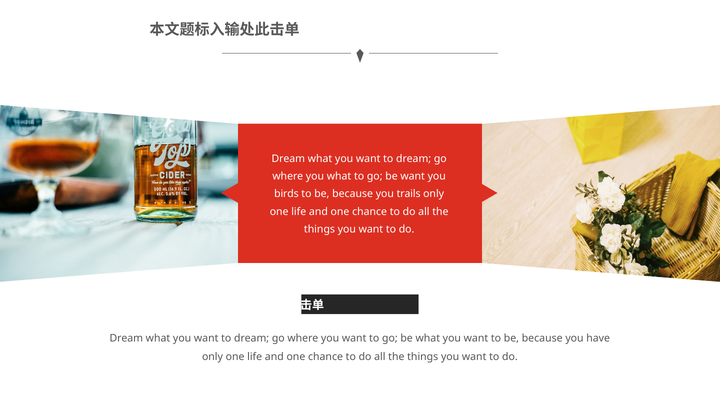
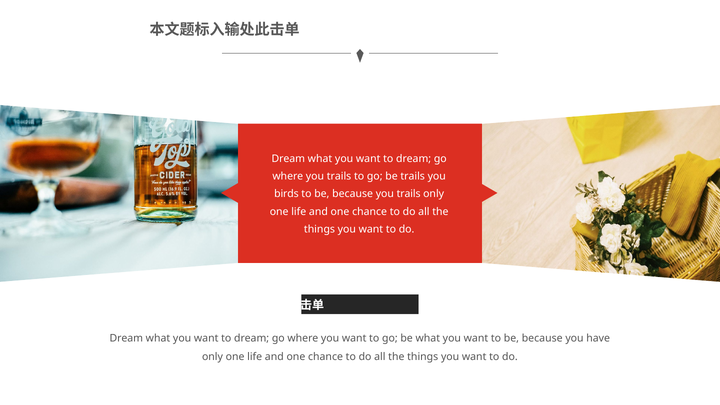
where you what: what -> trails
be want: want -> trails
